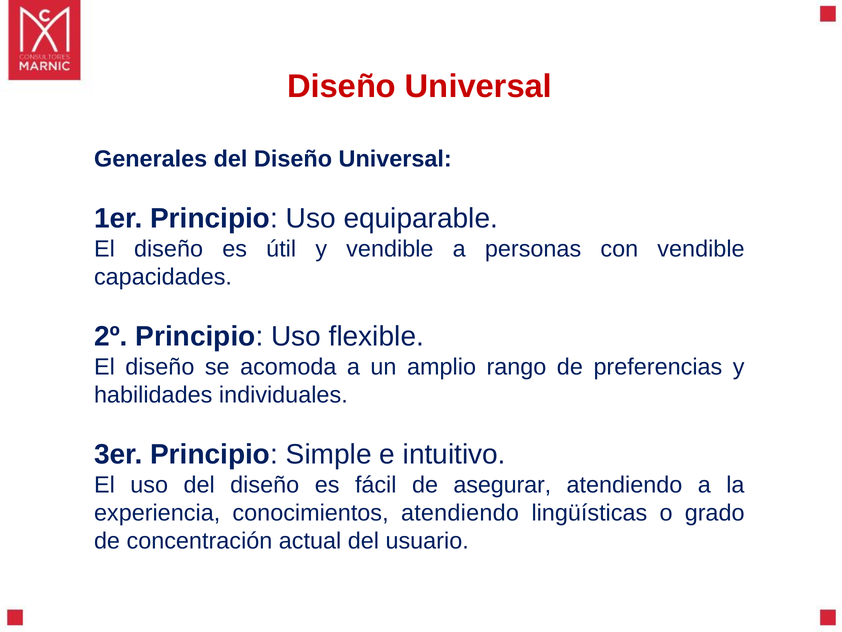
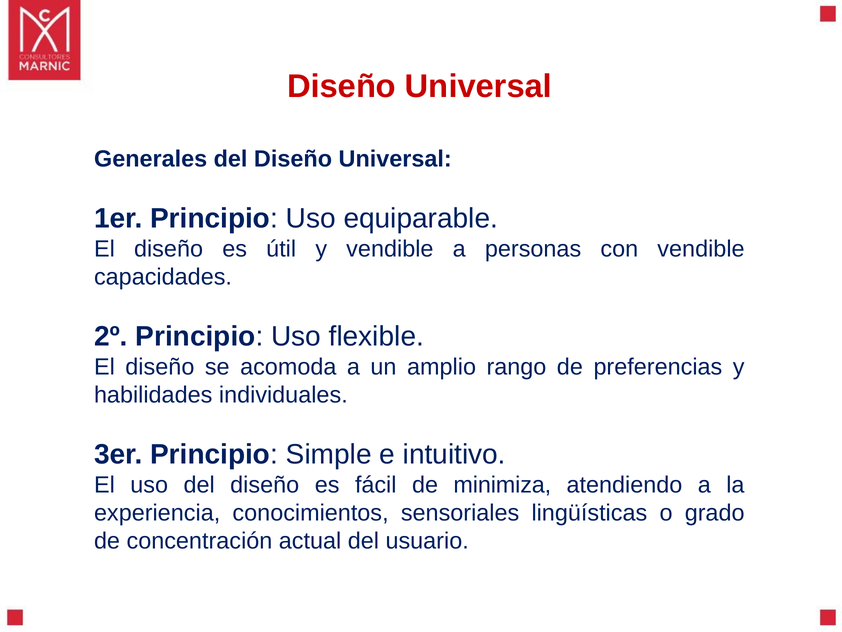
asegurar: asegurar -> minimiza
conocimientos atendiendo: atendiendo -> sensoriales
